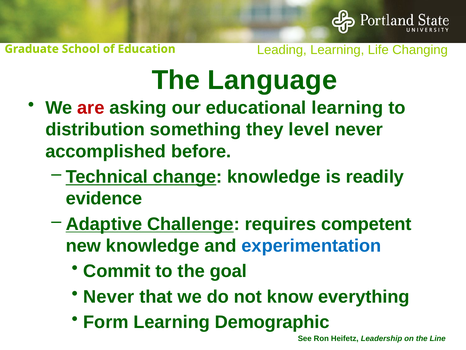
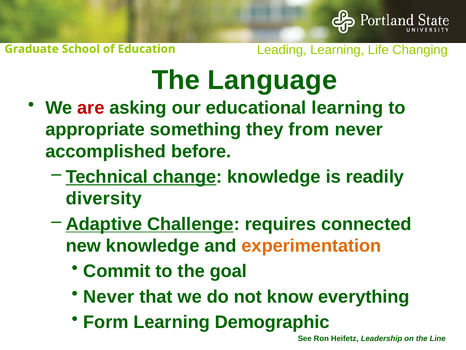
distribution: distribution -> appropriate
level: level -> from
evidence: evidence -> diversity
competent: competent -> connected
experimentation colour: blue -> orange
